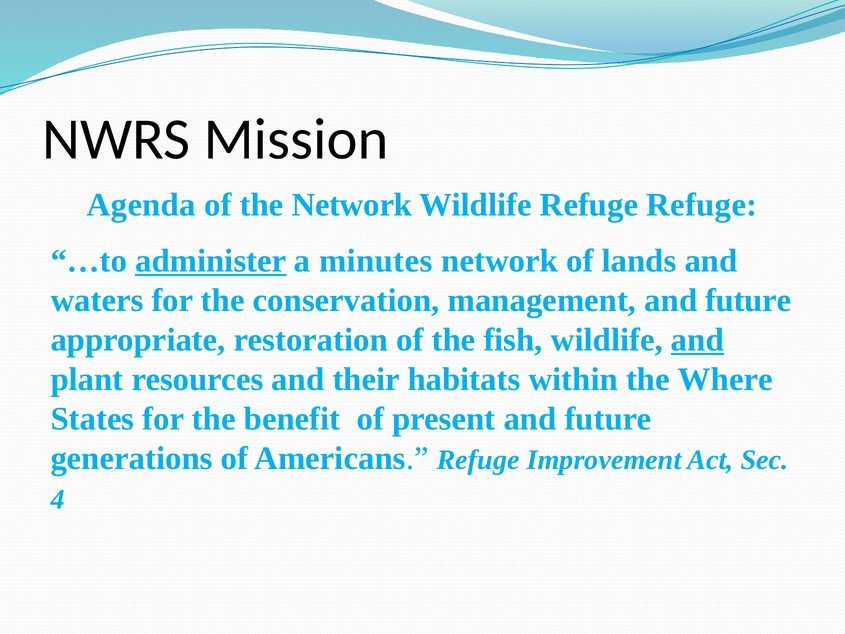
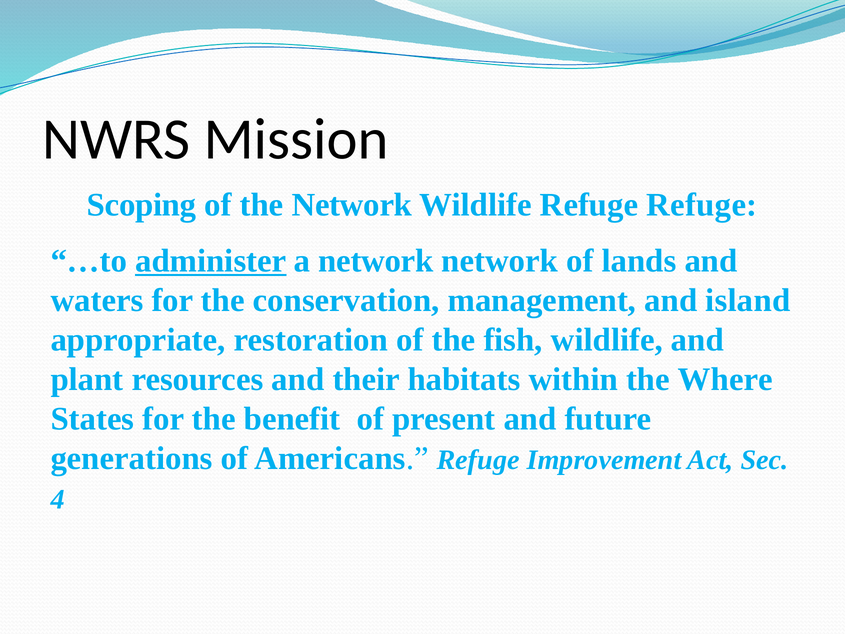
Agenda: Agenda -> Scoping
a minutes: minutes -> network
management and future: future -> island
and at (697, 340) underline: present -> none
